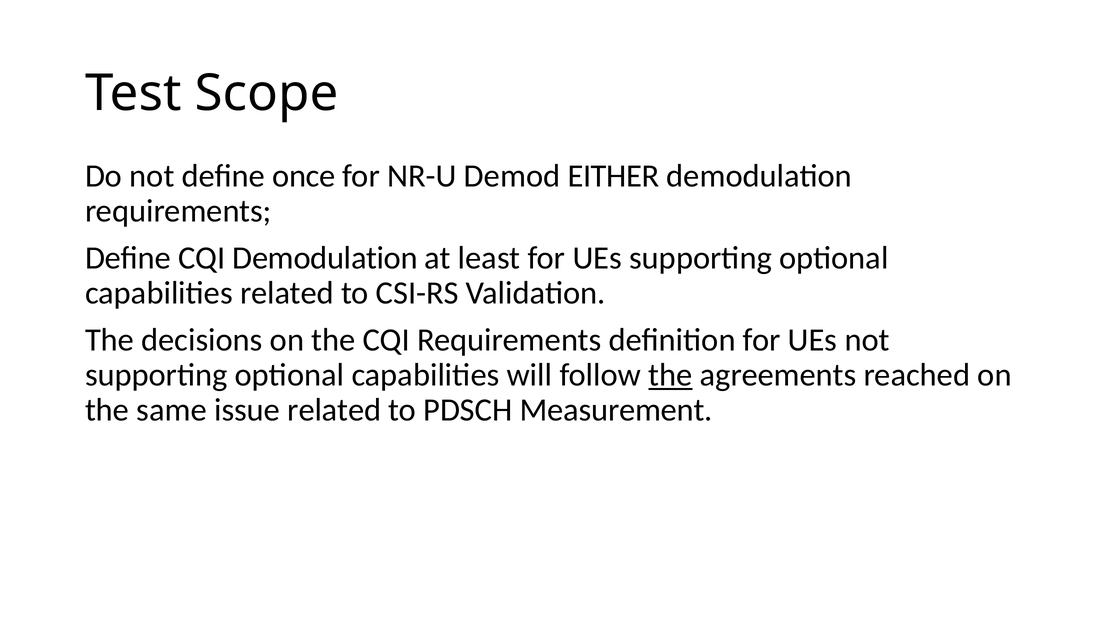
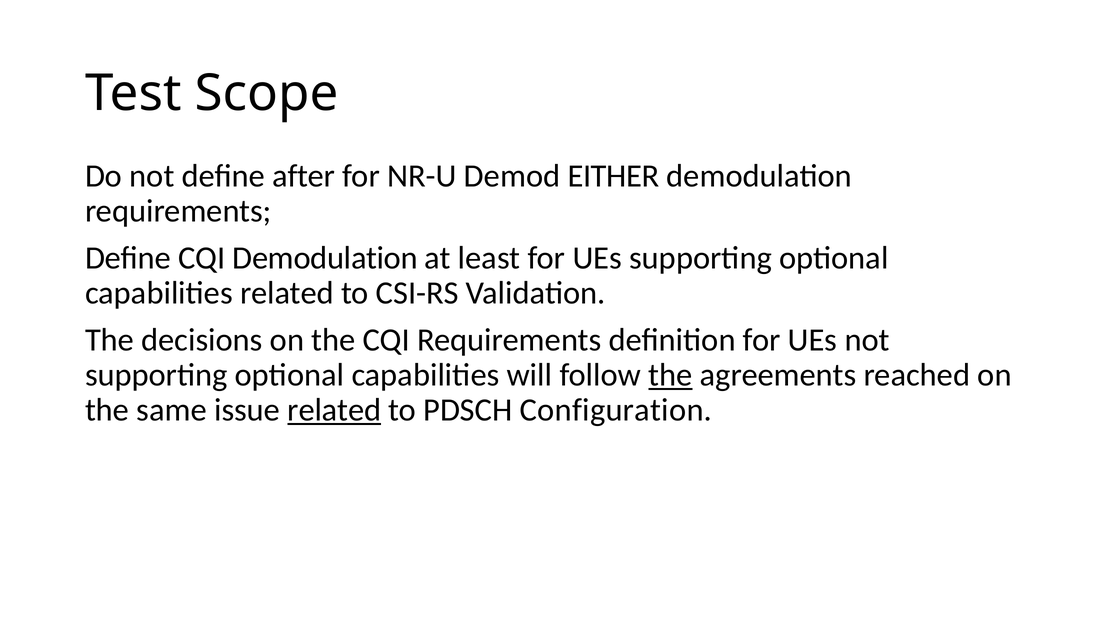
once: once -> after
related at (334, 410) underline: none -> present
Measurement: Measurement -> Configuration
